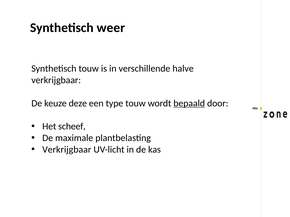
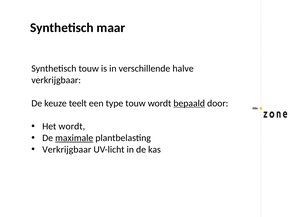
weer: weer -> maar
deze: deze -> teelt
Het scheef: scheef -> wordt
maximale underline: none -> present
